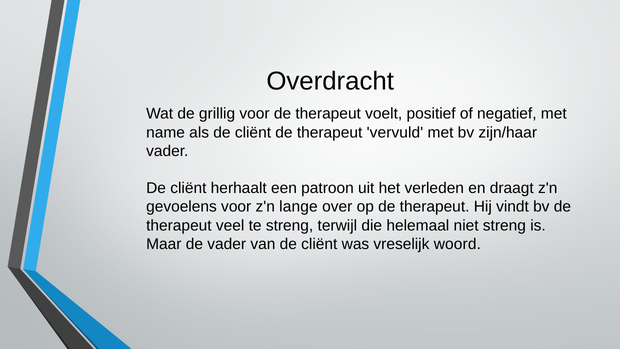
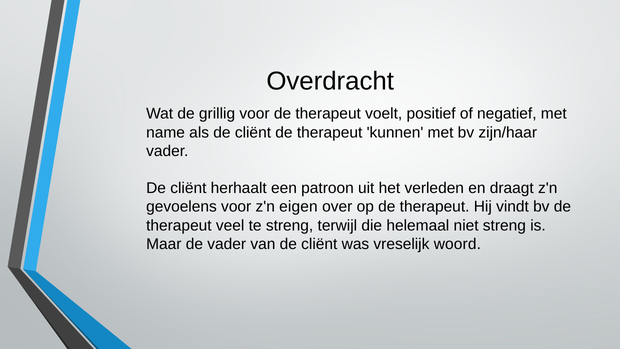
vervuld: vervuld -> kunnen
lange: lange -> eigen
